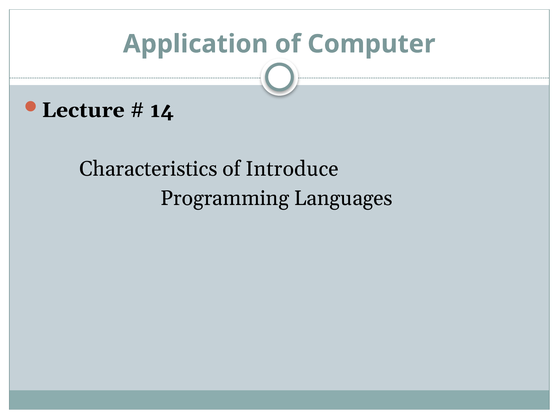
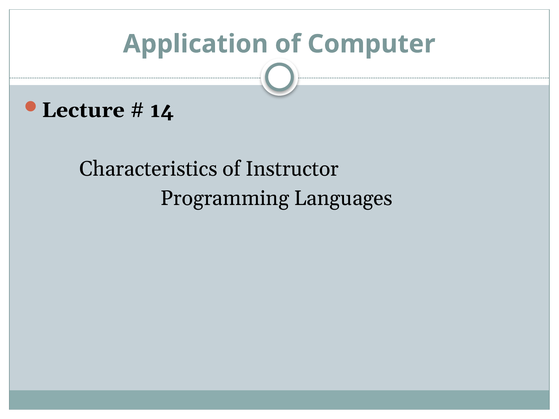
Introduce: Introduce -> Instructor
